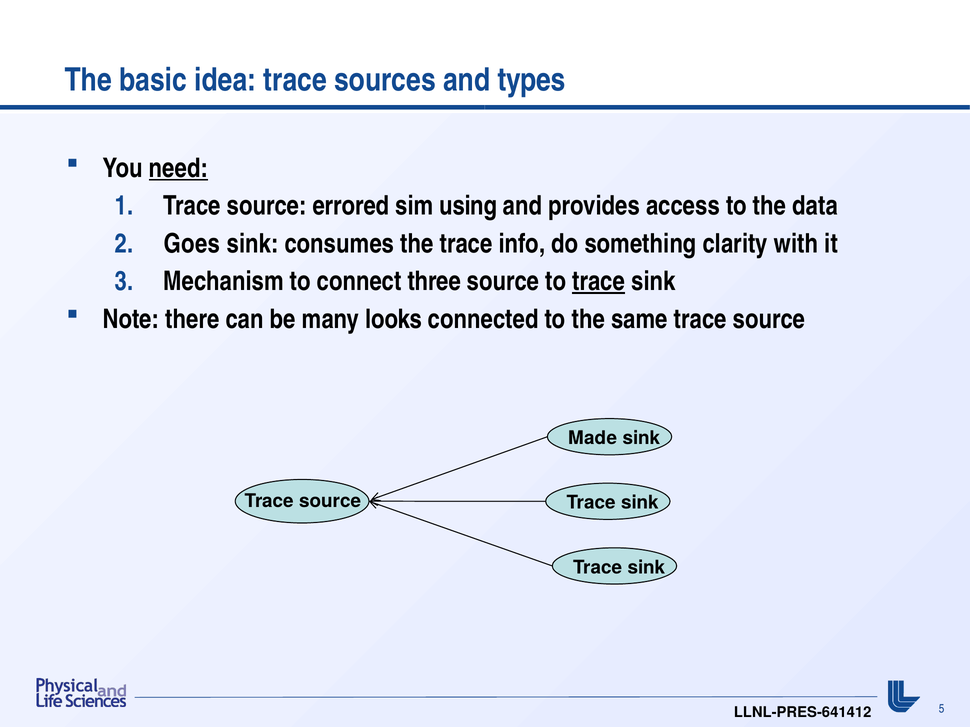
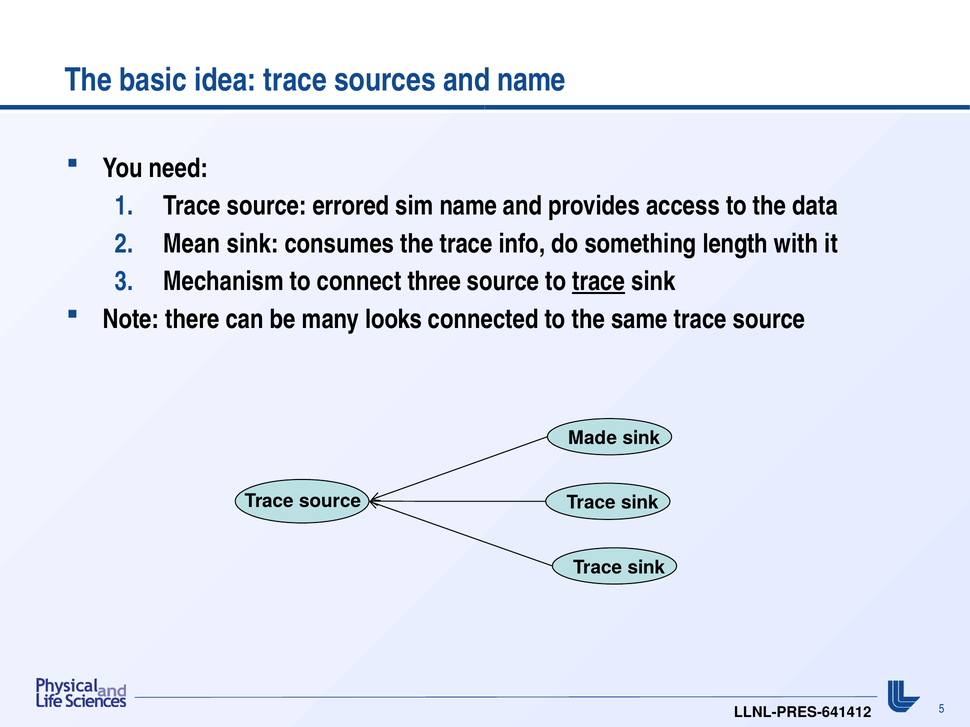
and types: types -> name
need underline: present -> none
sim using: using -> name
Goes: Goes -> Mean
clarity: clarity -> length
